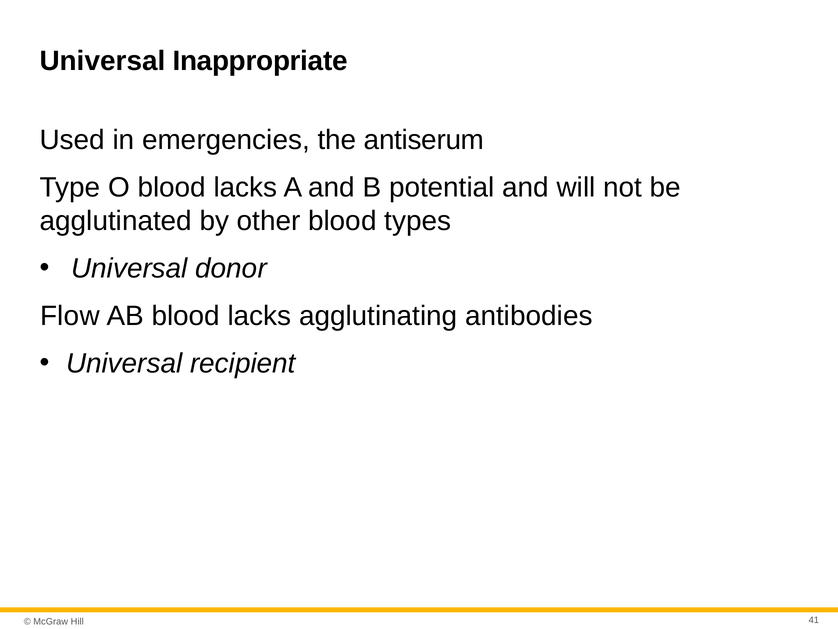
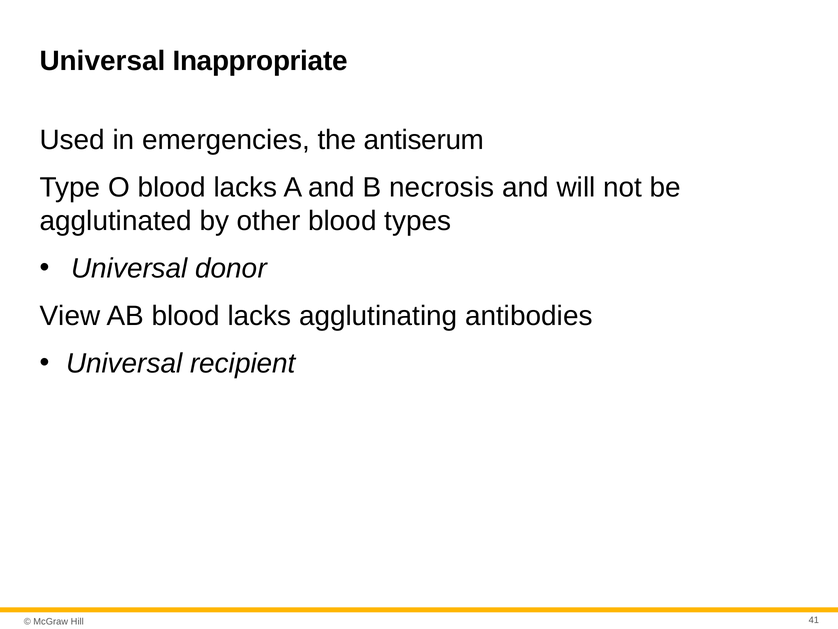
potential: potential -> necrosis
Flow: Flow -> View
